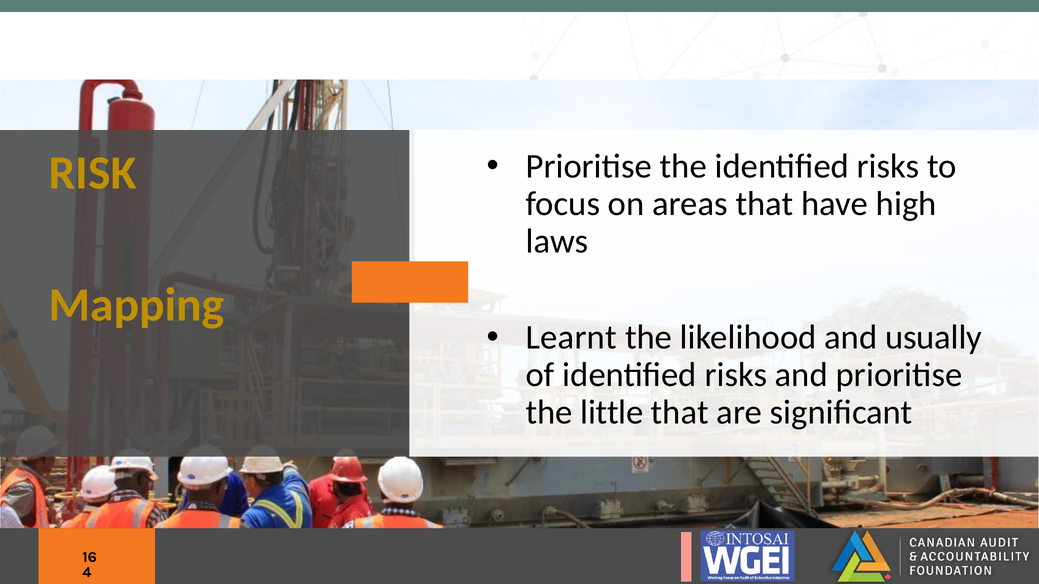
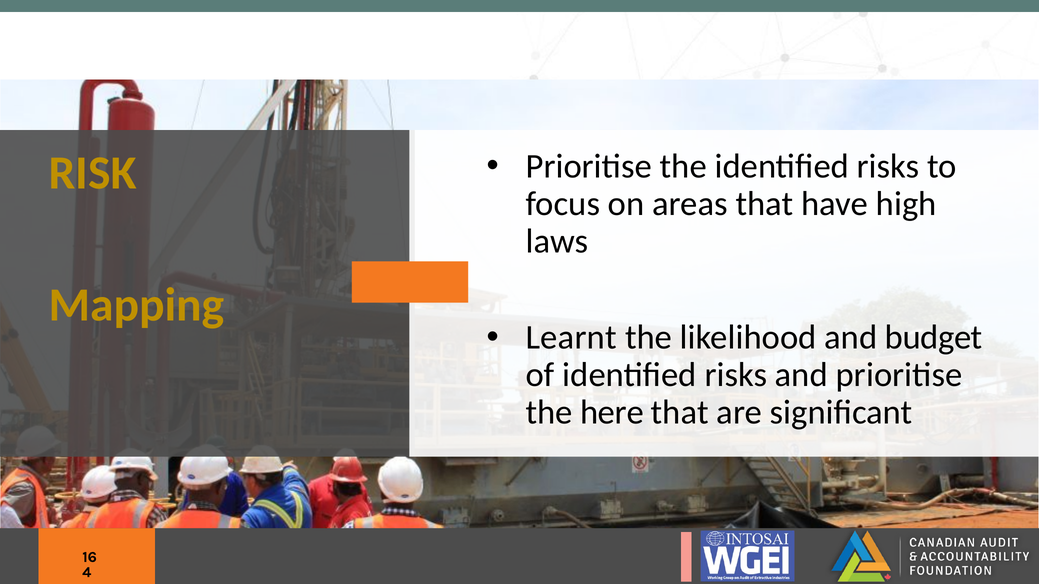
usually: usually -> budget
little: little -> here
